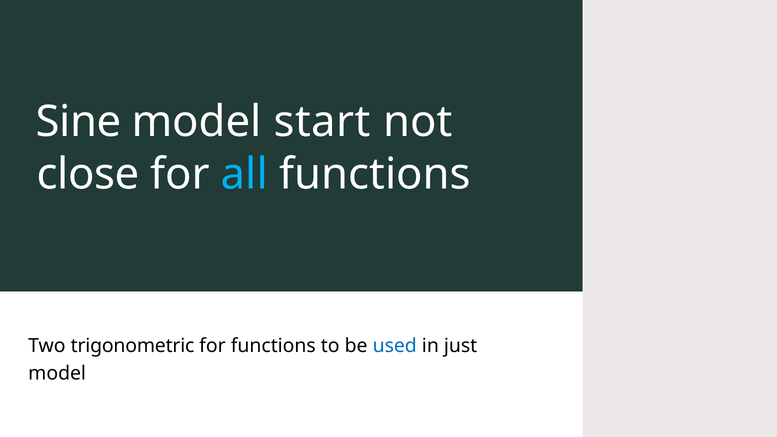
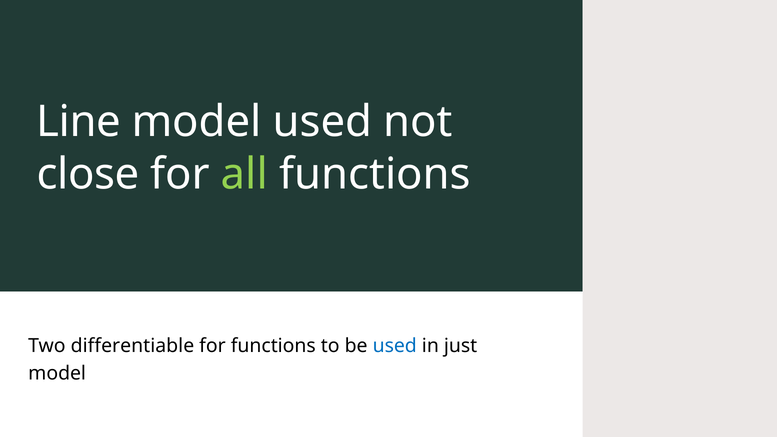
Sine: Sine -> Line
model start: start -> used
all colour: light blue -> light green
trigonometric: trigonometric -> differentiable
